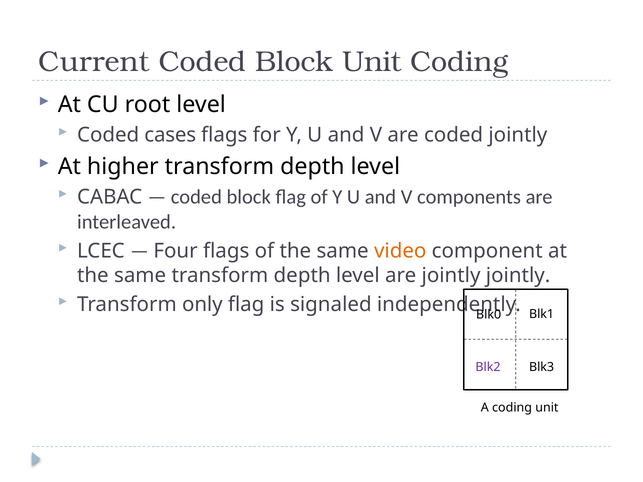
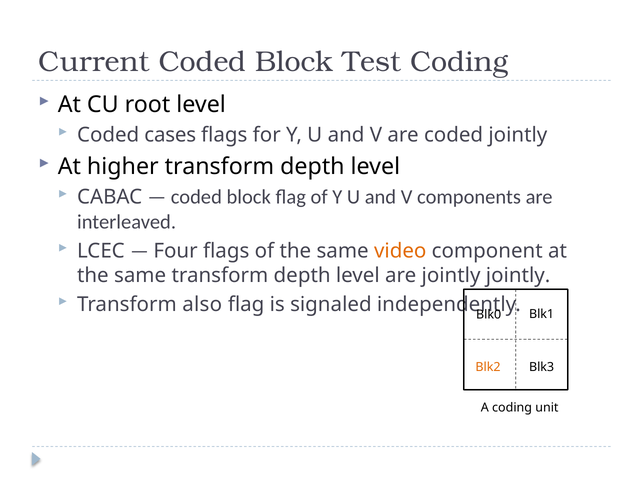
Block Unit: Unit -> Test
only: only -> also
Blk2 colour: purple -> orange
